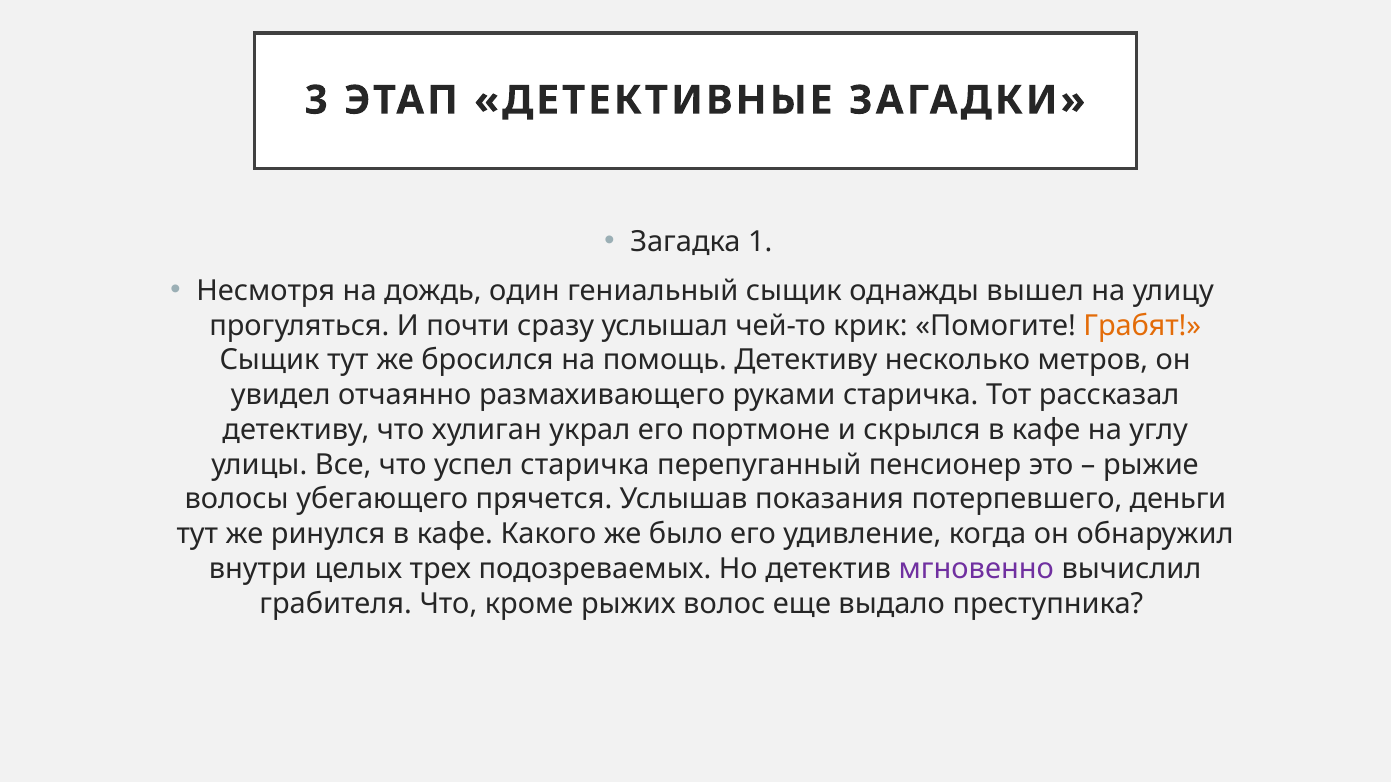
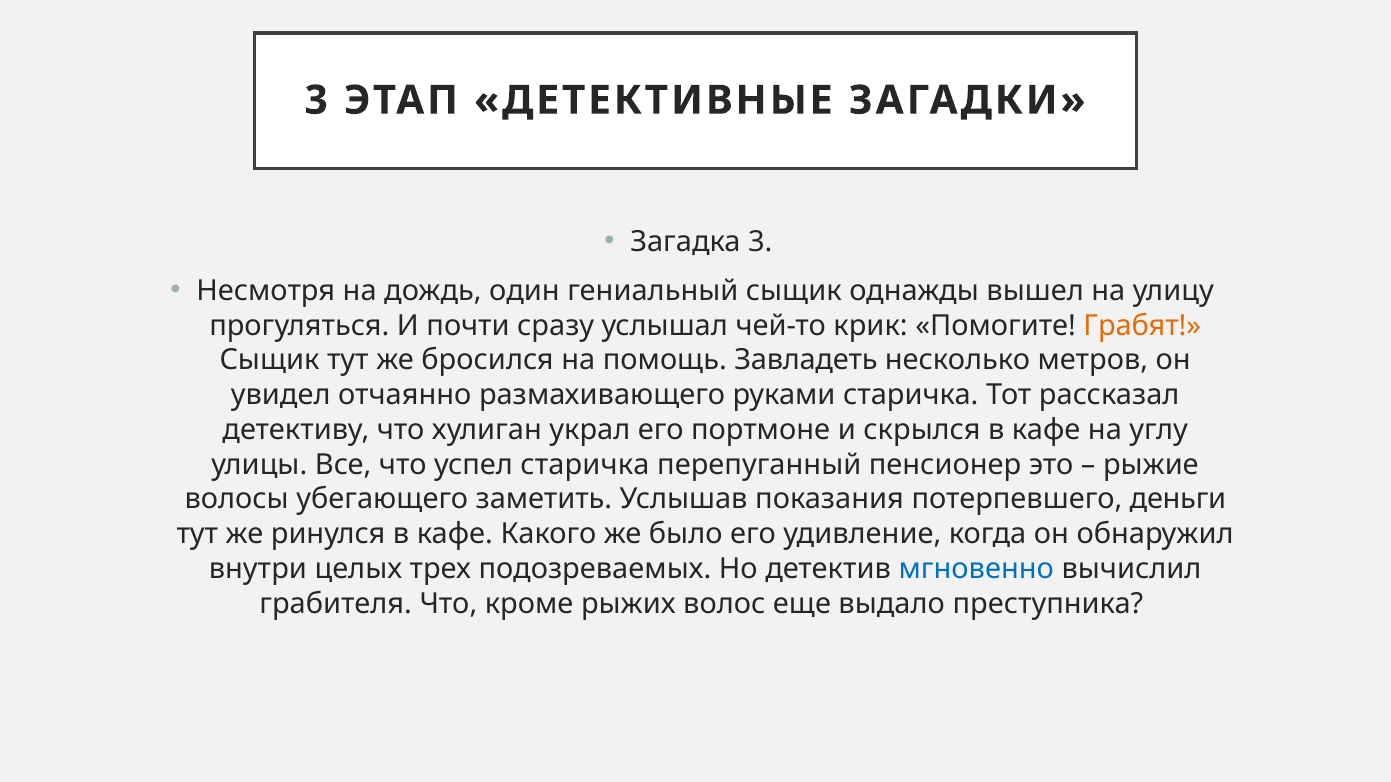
Загадка 1: 1 -> 3
помощь Детективу: Детективу -> Завладеть
прячется: прячется -> заметить
мгновенно colour: purple -> blue
